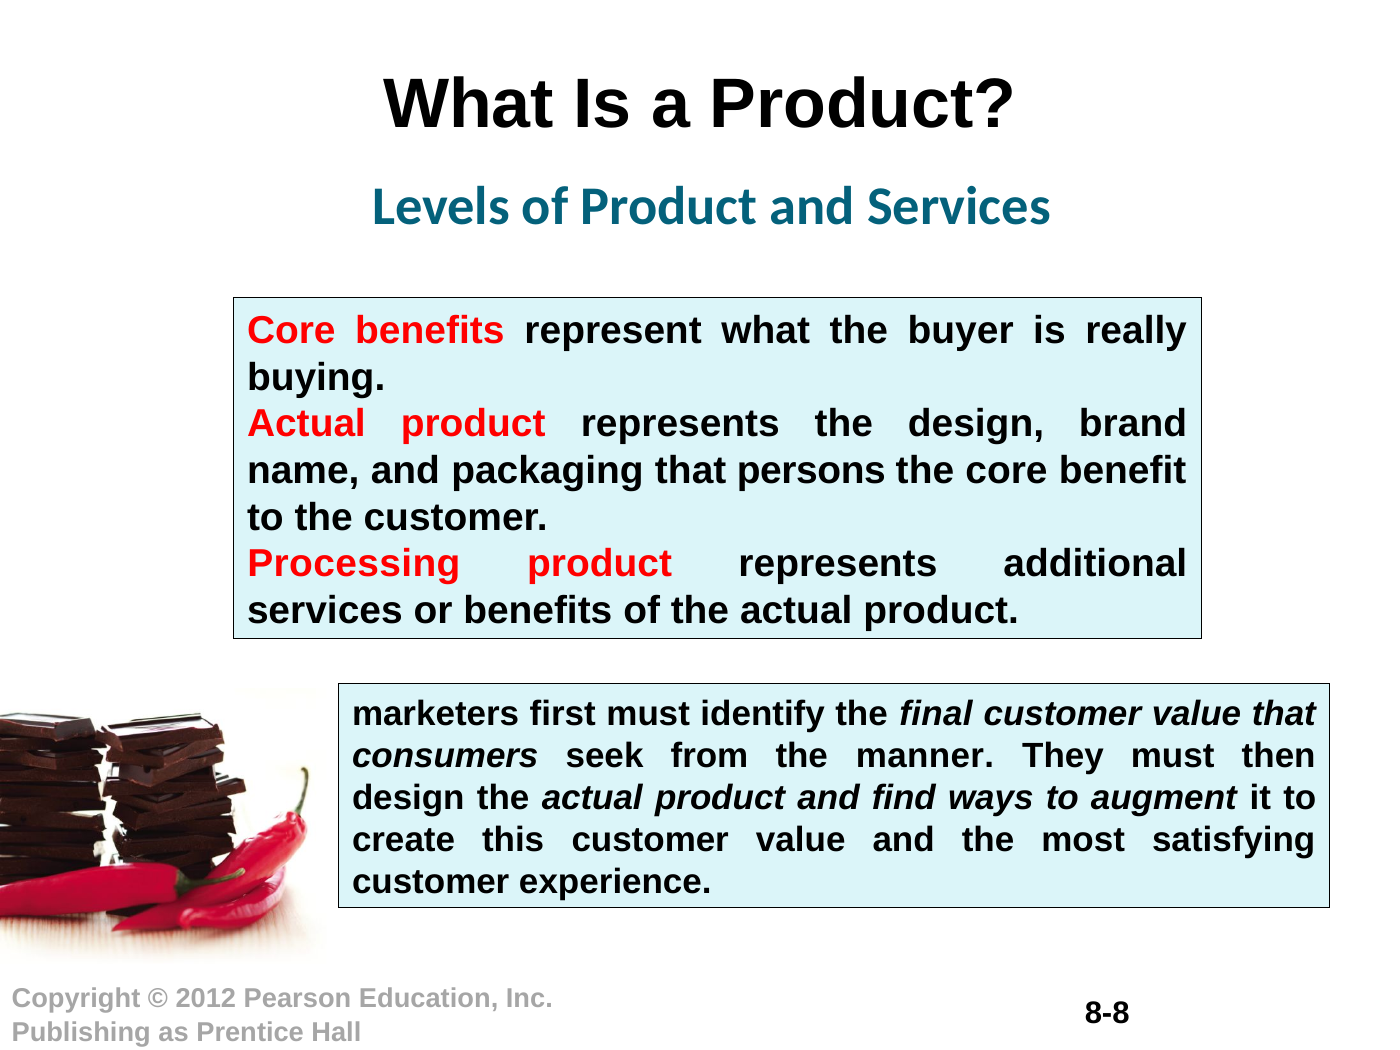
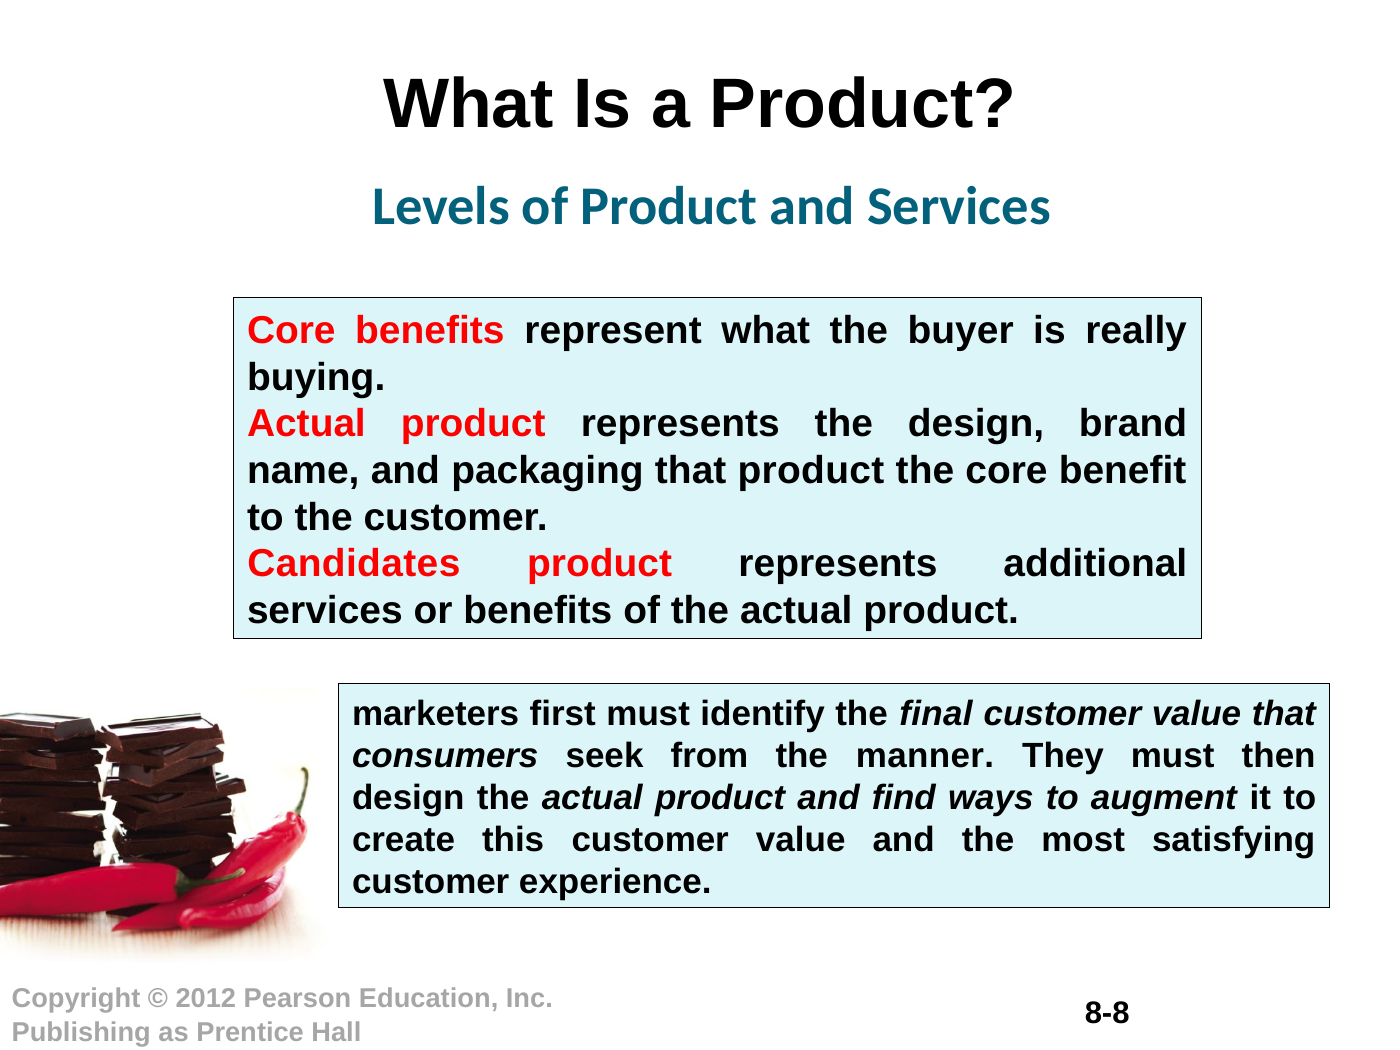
that persons: persons -> product
Processing: Processing -> Candidates
